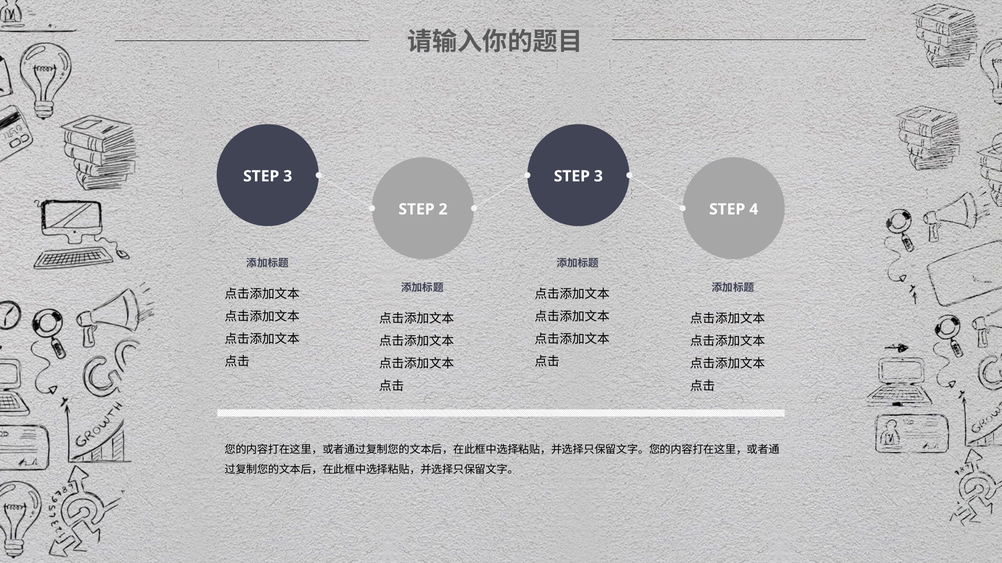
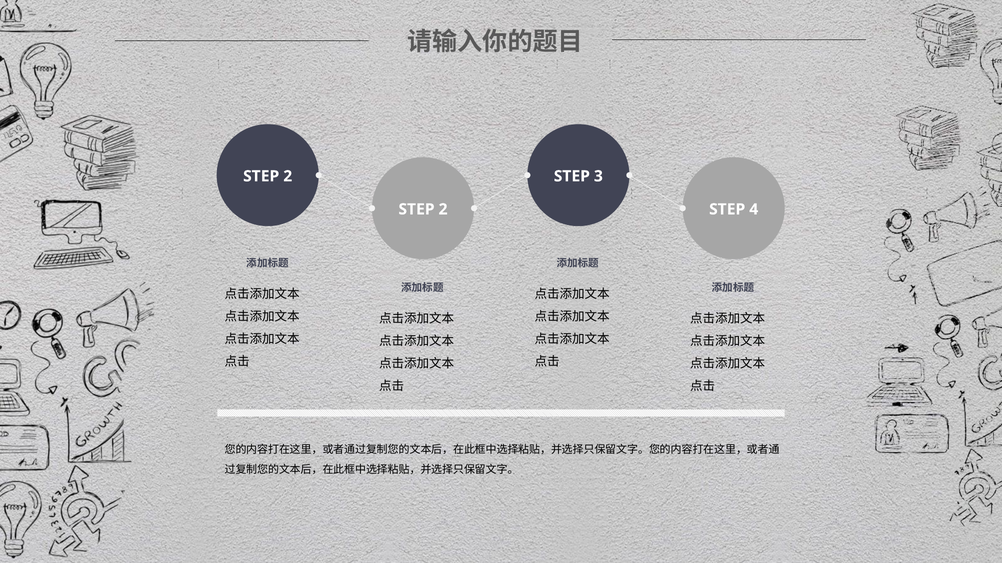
3 at (288, 176): 3 -> 2
